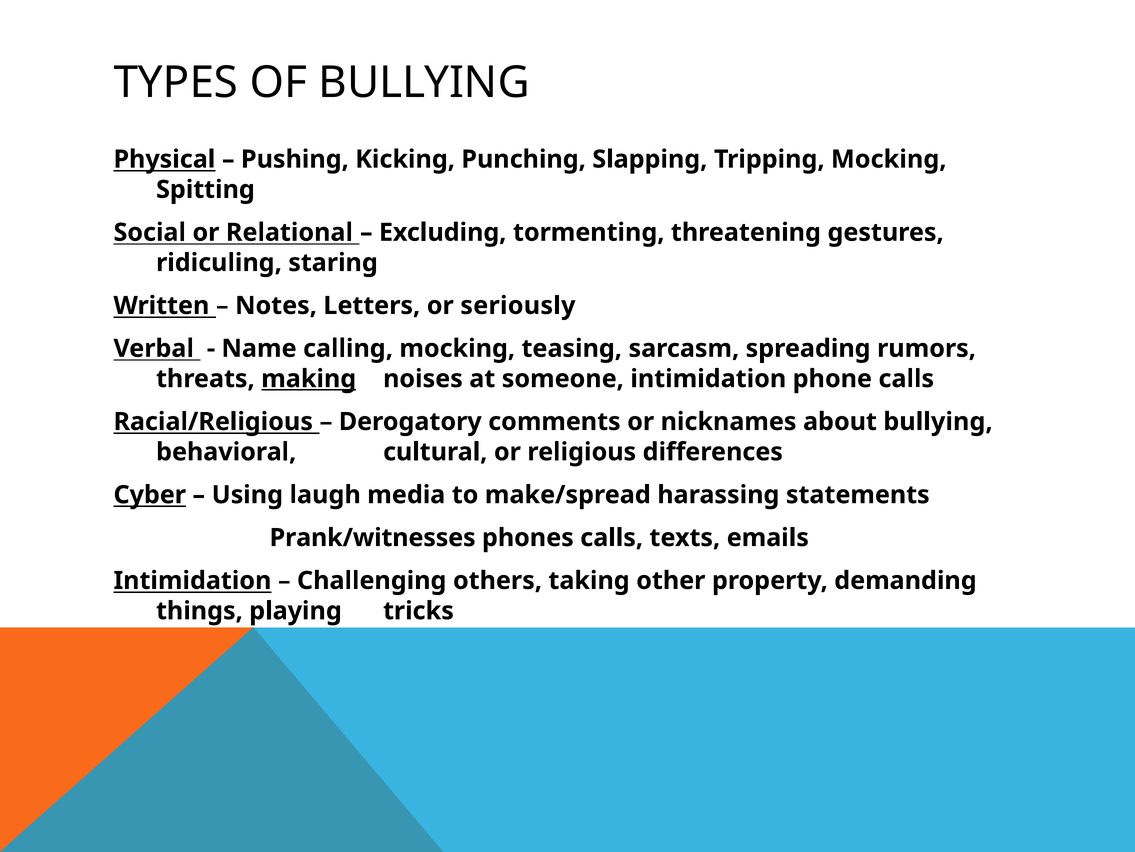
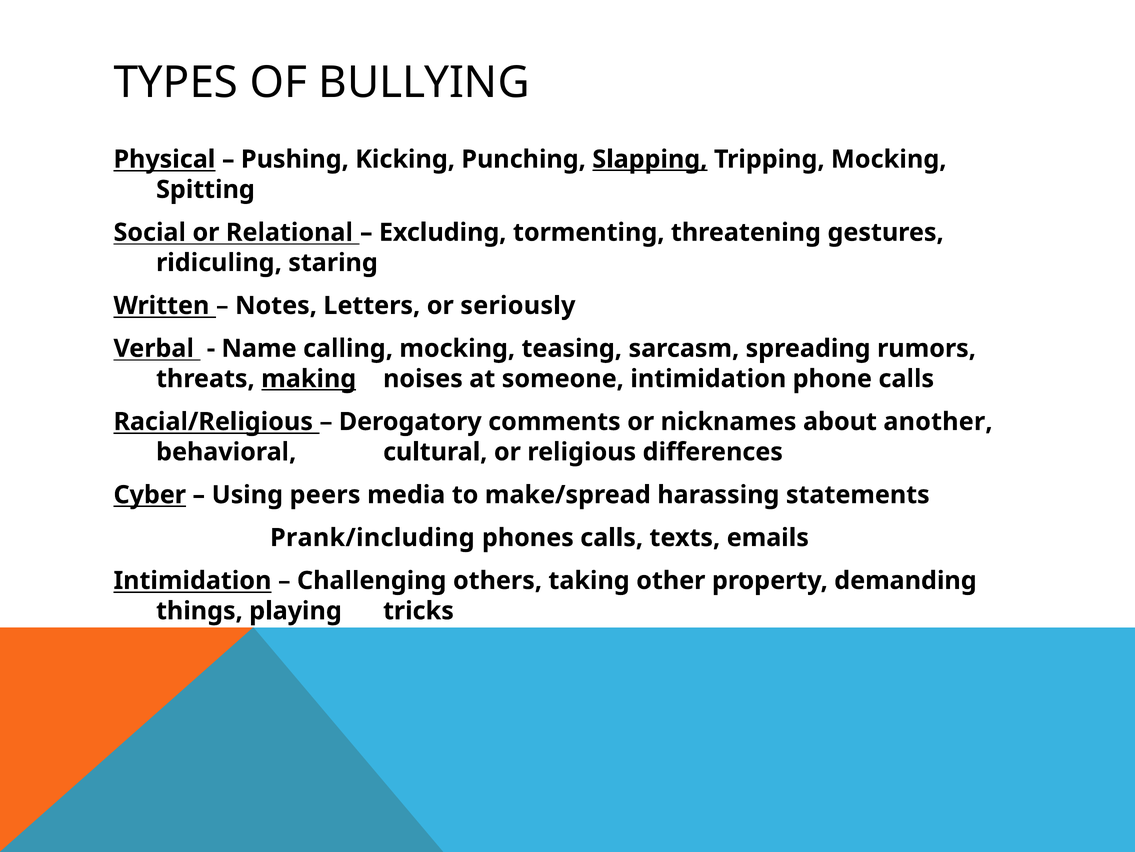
Slapping underline: none -> present
about bullying: bullying -> another
laugh: laugh -> peers
Prank/witnesses: Prank/witnesses -> Prank/including
